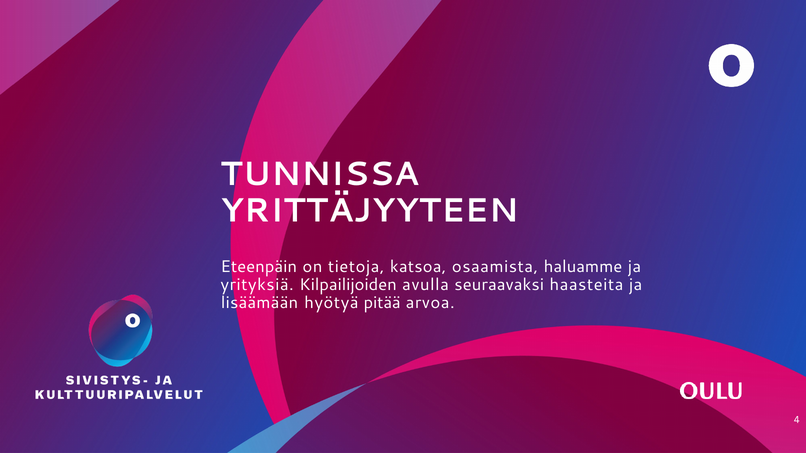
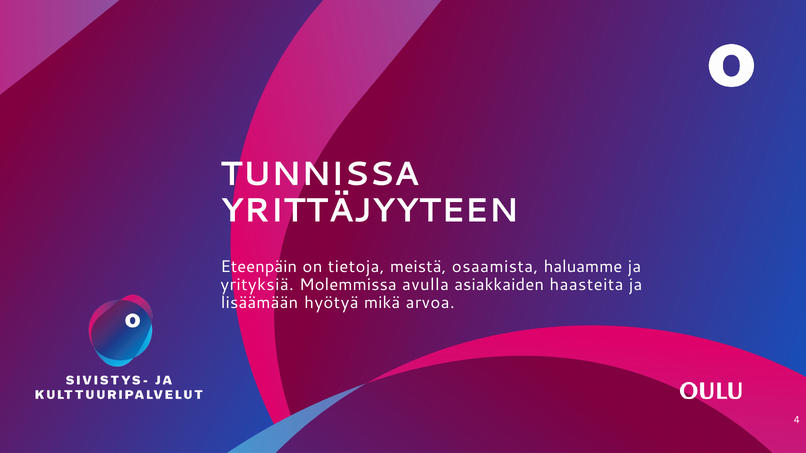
katsoa: katsoa -> meistä
Kilpailijoiden: Kilpailijoiden -> Molemmissa
seuraavaksi: seuraavaksi -> asiakkaiden
pitää: pitää -> mikä
